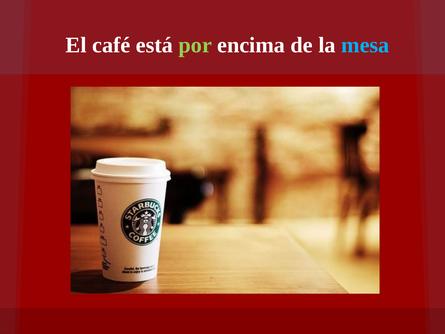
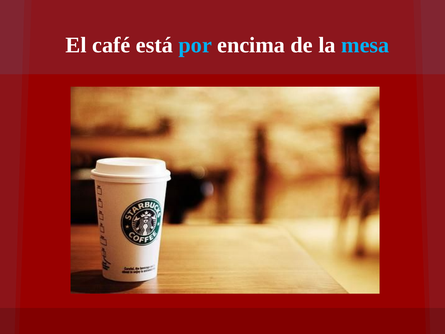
por colour: light green -> light blue
